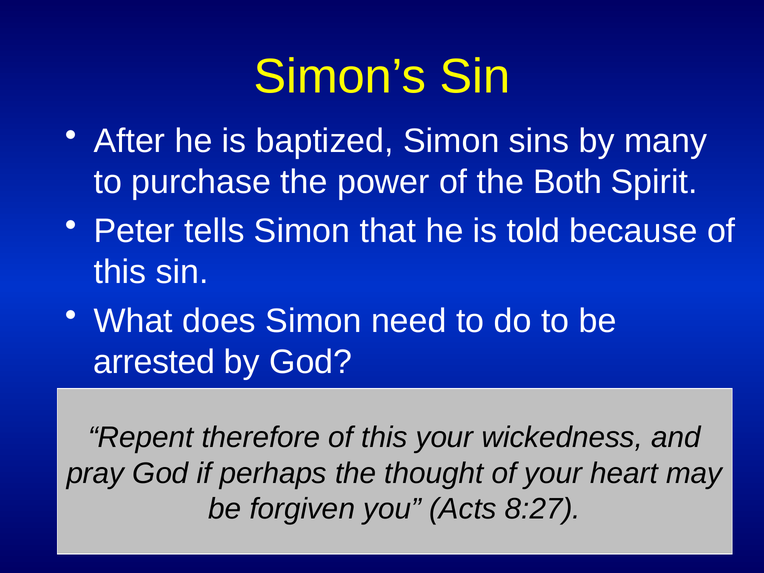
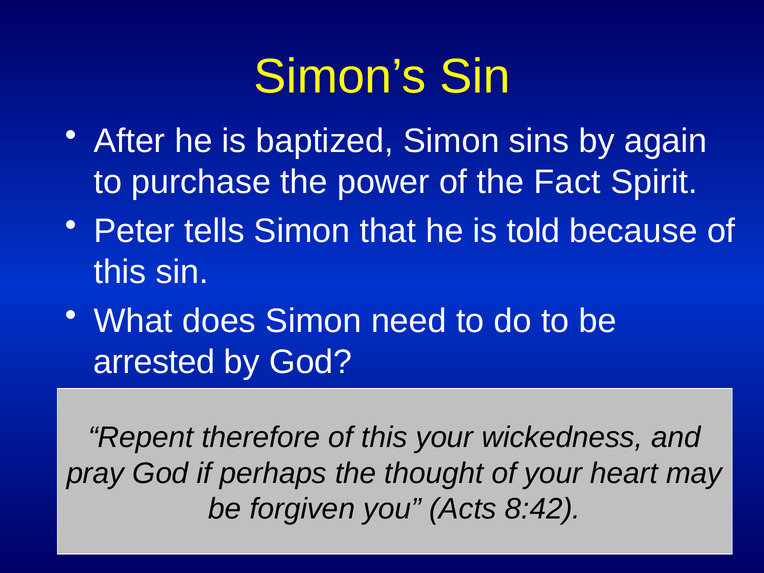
many: many -> again
Both: Both -> Fact
8:27: 8:27 -> 8:42
